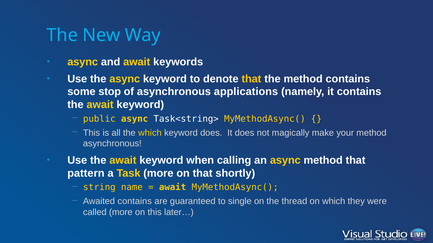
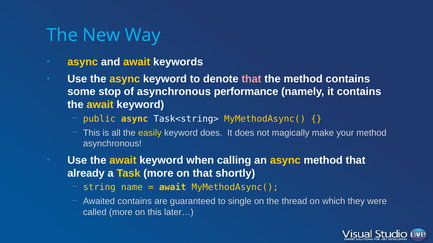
that at (251, 79) colour: yellow -> pink
applications: applications -> performance
the which: which -> easily
pattern: pattern -> already
